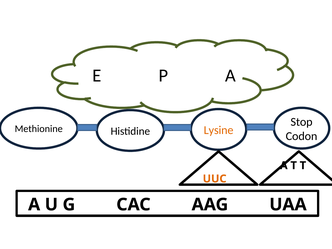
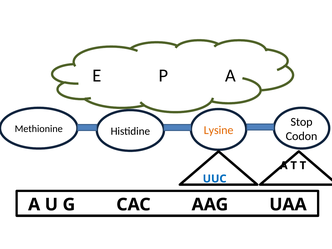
UUC colour: orange -> blue
